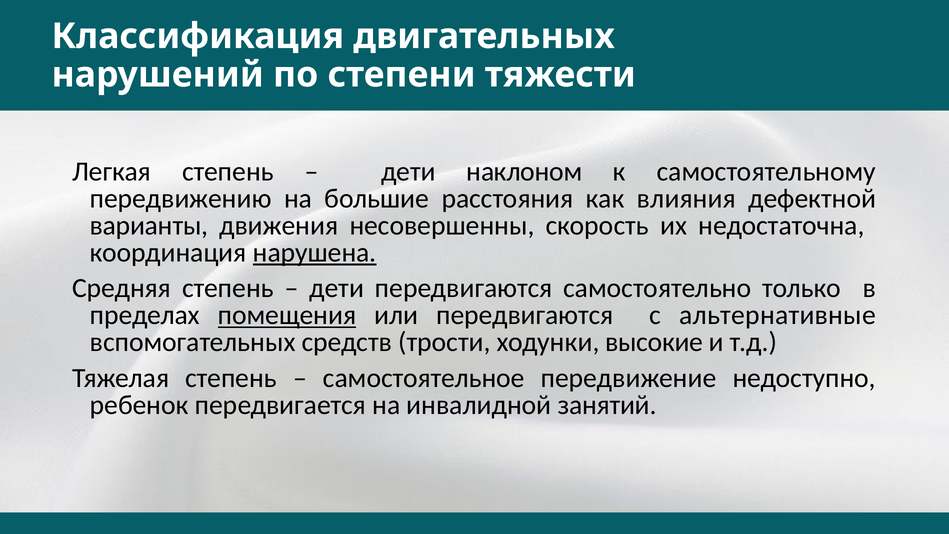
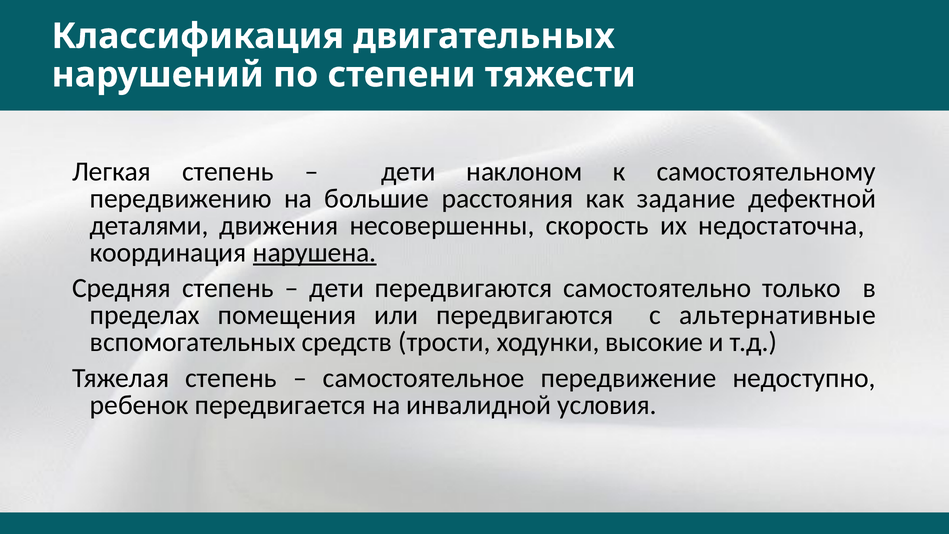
влияния: влияния -> задание
варианты: варианты -> деталями
помещения underline: present -> none
занятий: занятий -> условия
